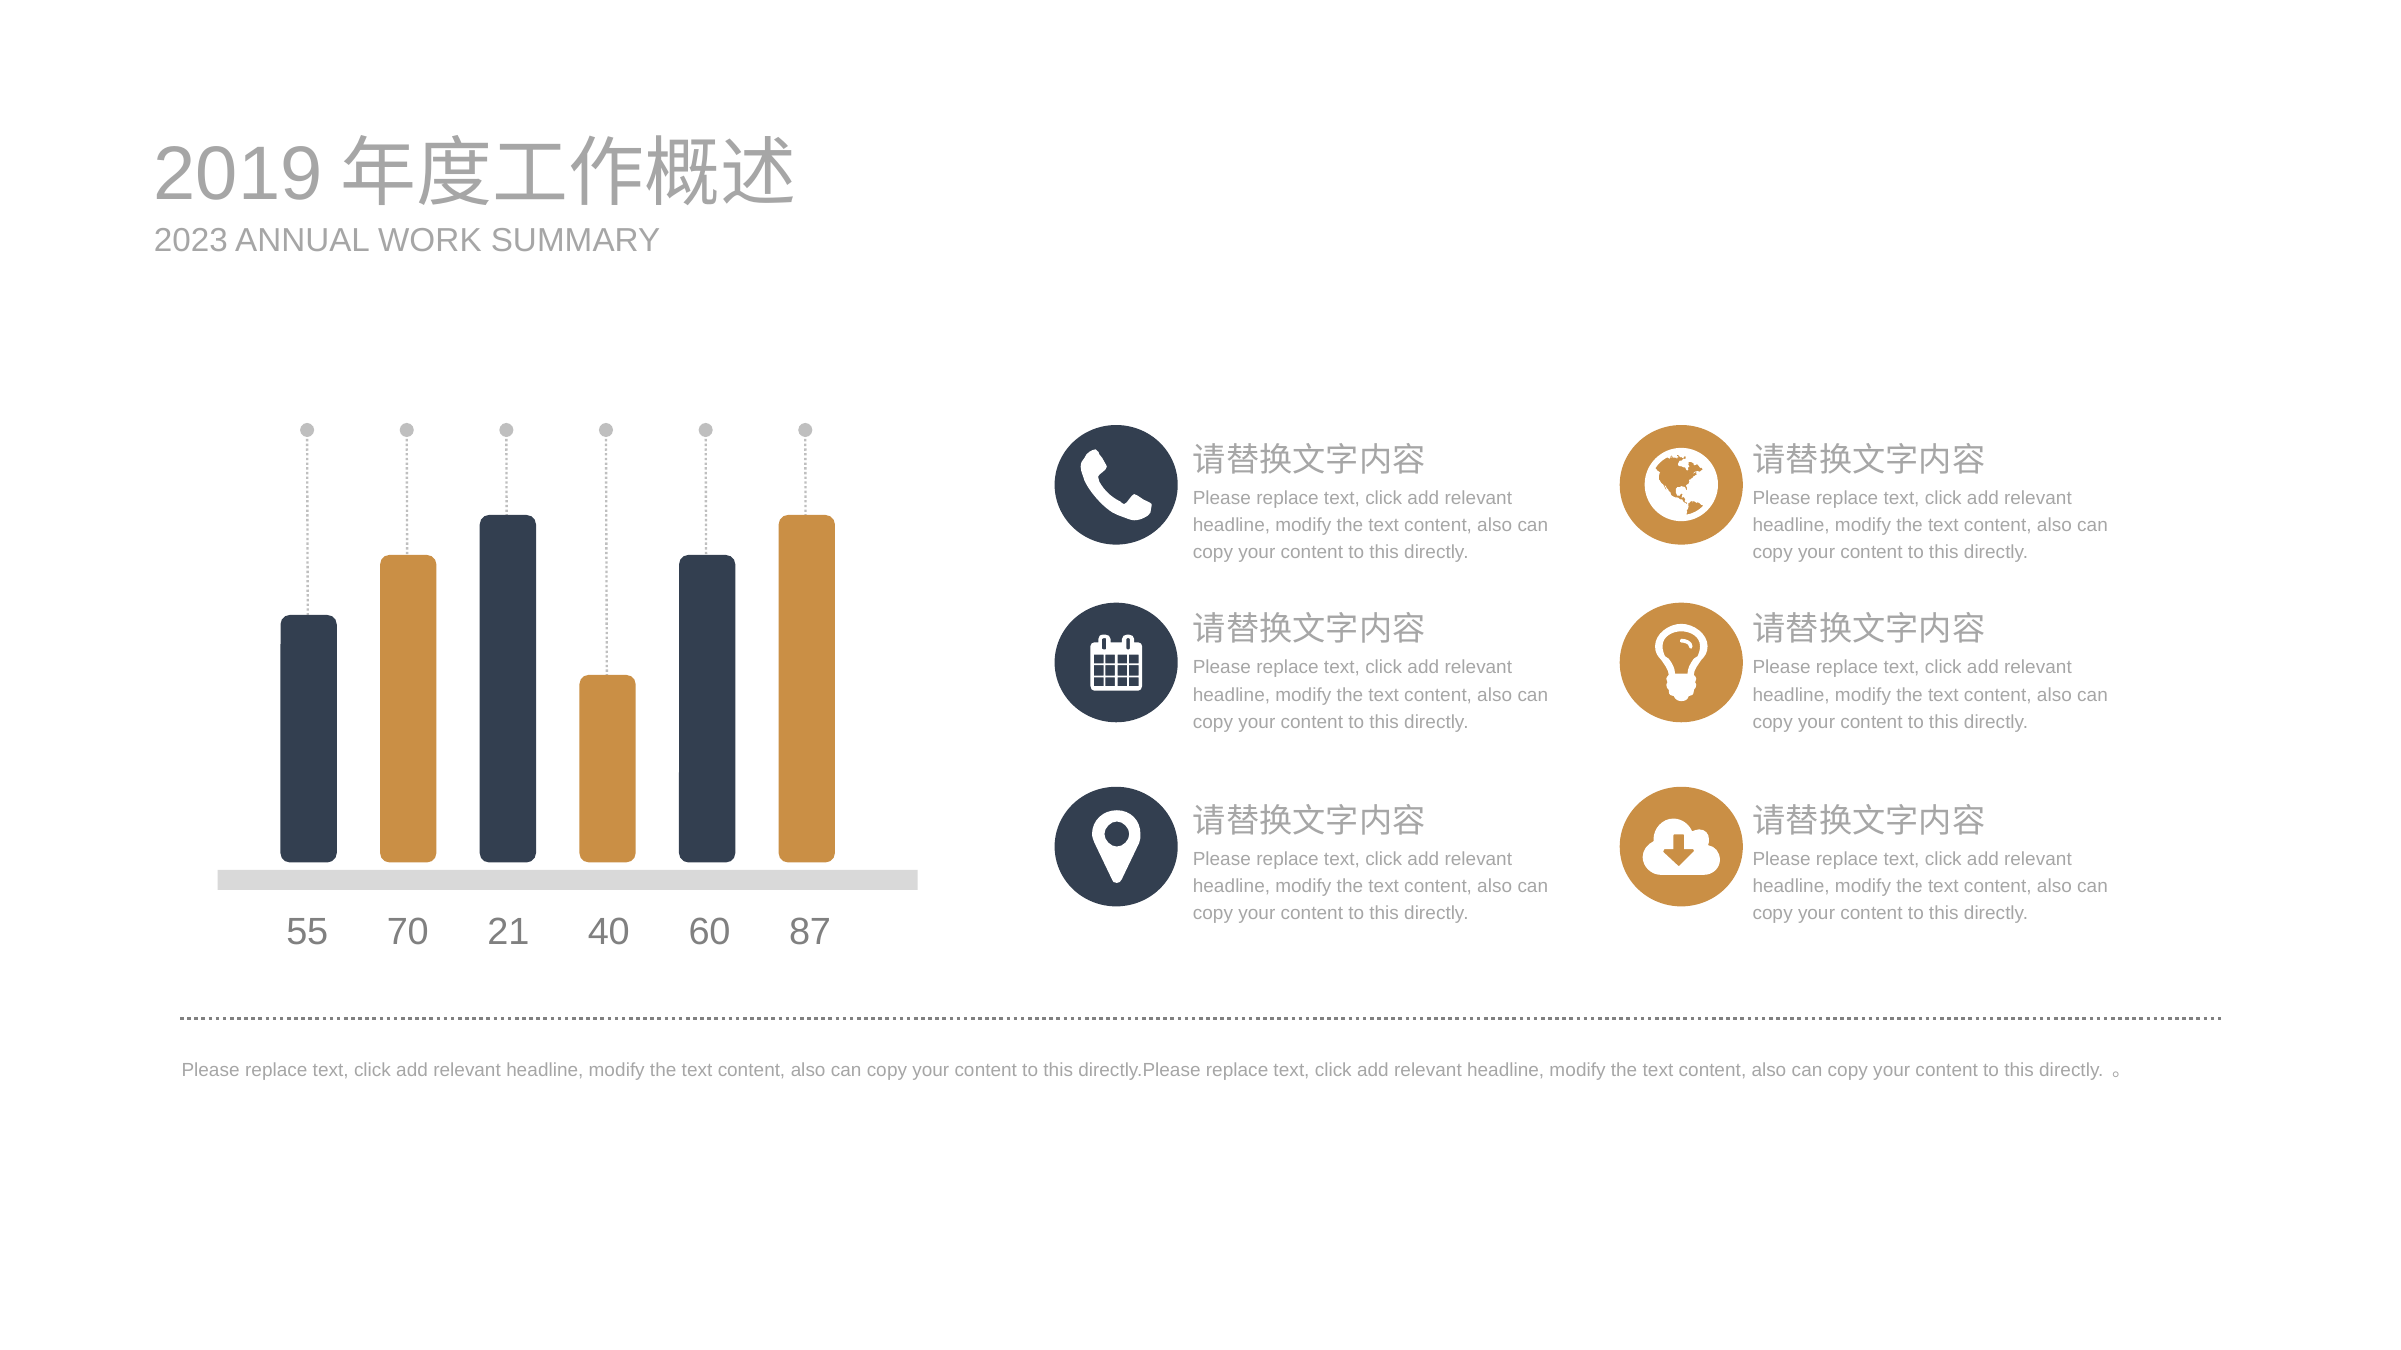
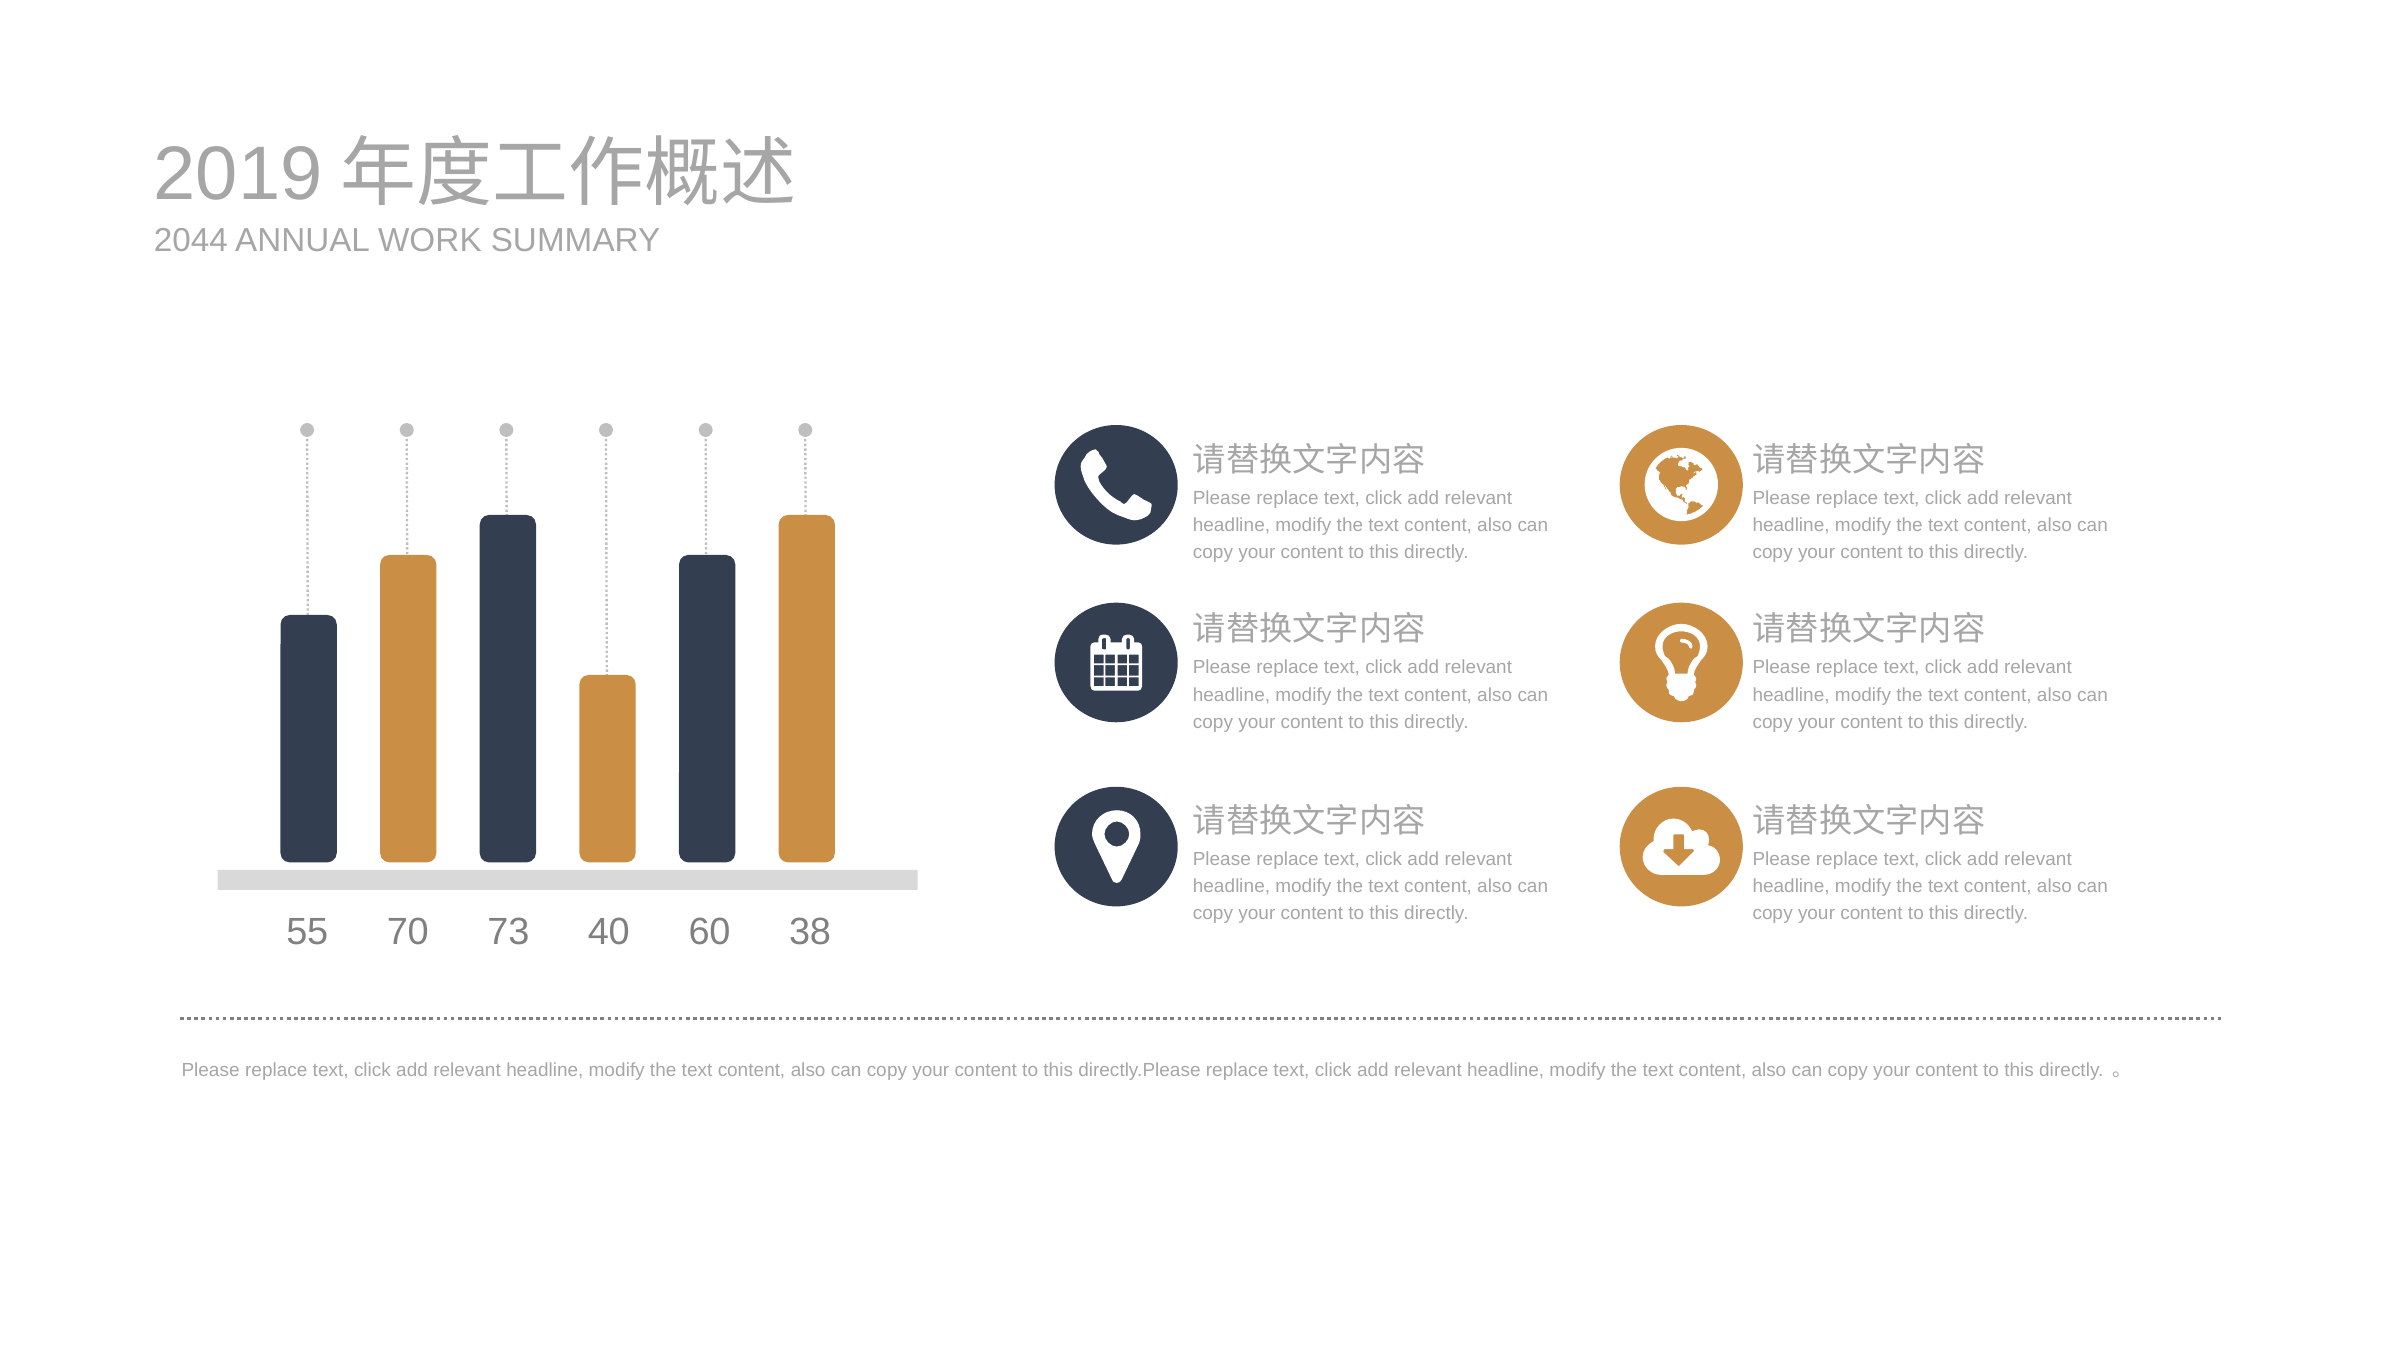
2023: 2023 -> 2044
21: 21 -> 73
87: 87 -> 38
